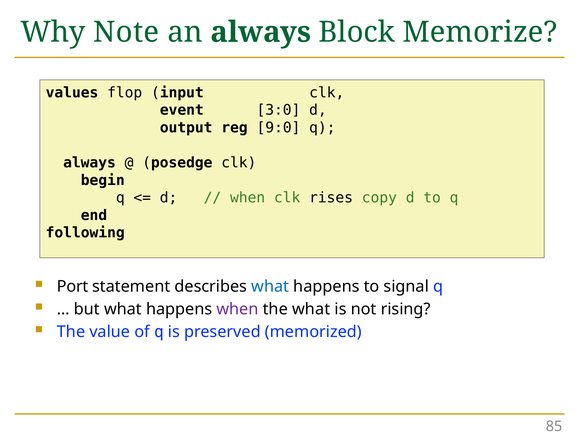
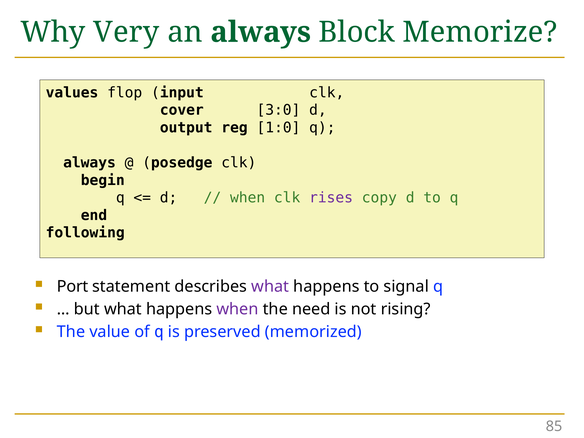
Note: Note -> Very
event: event -> cover
9:0: 9:0 -> 1:0
rises colour: black -> purple
what at (270, 287) colour: blue -> purple
the what: what -> need
